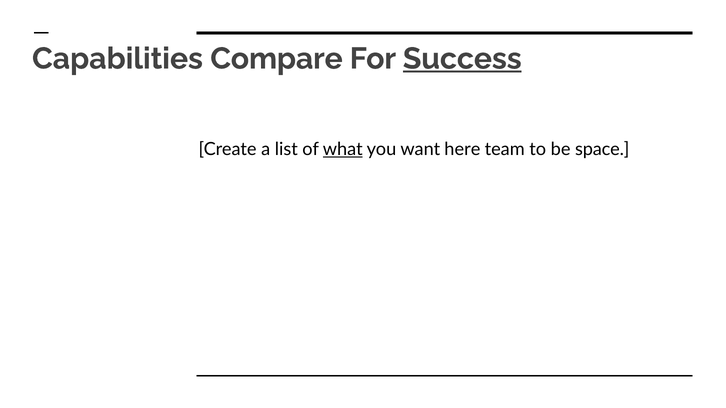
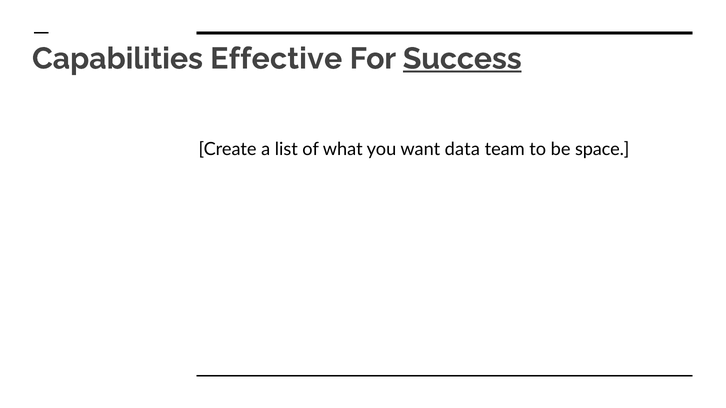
Compare: Compare -> Effective
what underline: present -> none
here: here -> data
